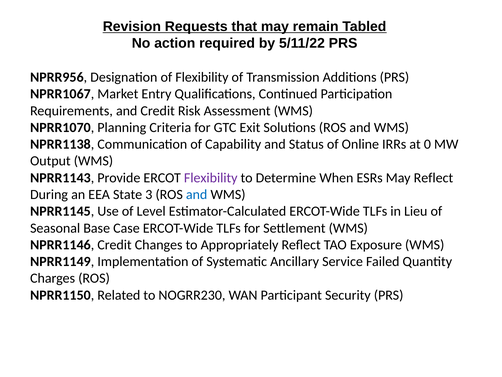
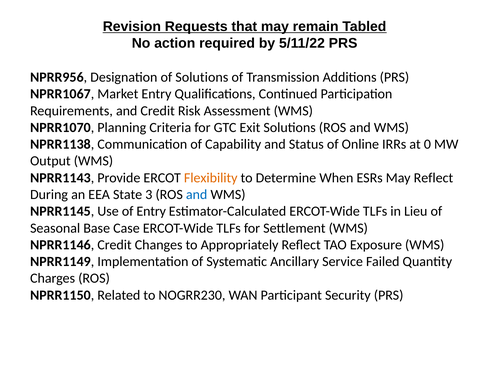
of Flexibility: Flexibility -> Solutions
Flexibility at (211, 178) colour: purple -> orange
of Level: Level -> Entry
